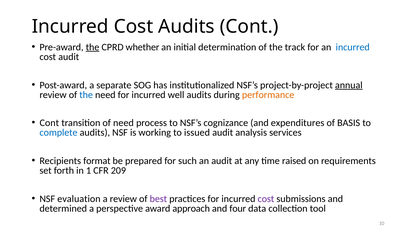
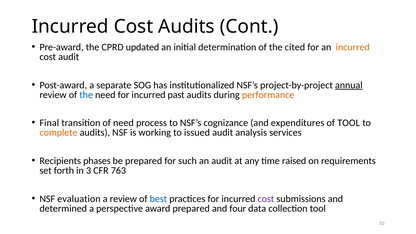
the at (93, 47) underline: present -> none
whether: whether -> updated
track: track -> cited
incurred at (353, 47) colour: blue -> orange
well: well -> past
Cont at (49, 123): Cont -> Final
of BASIS: BASIS -> TOOL
complete colour: blue -> orange
format: format -> phases
1: 1 -> 3
209: 209 -> 763
best colour: purple -> blue
award approach: approach -> prepared
